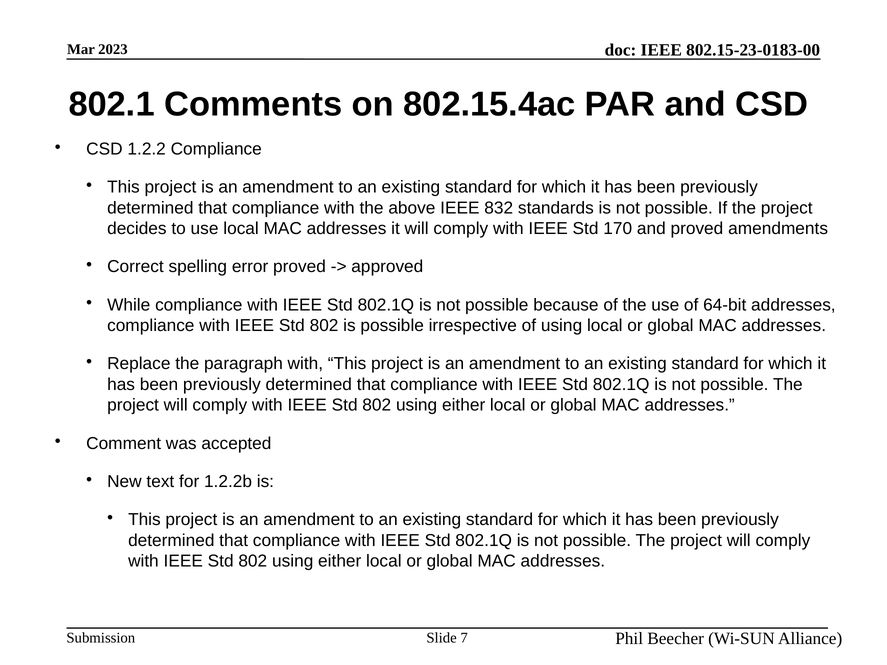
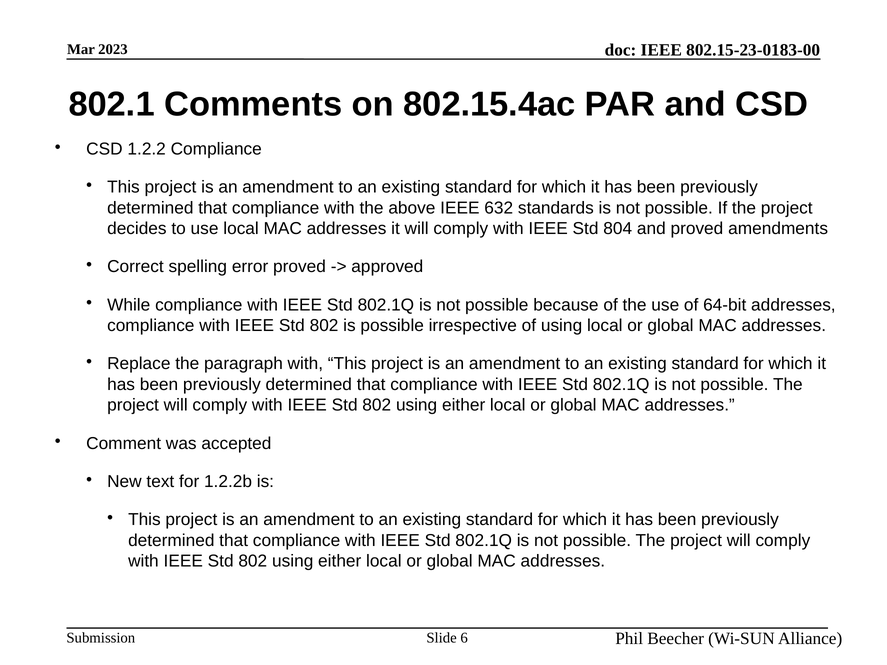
832: 832 -> 632
170: 170 -> 804
7: 7 -> 6
